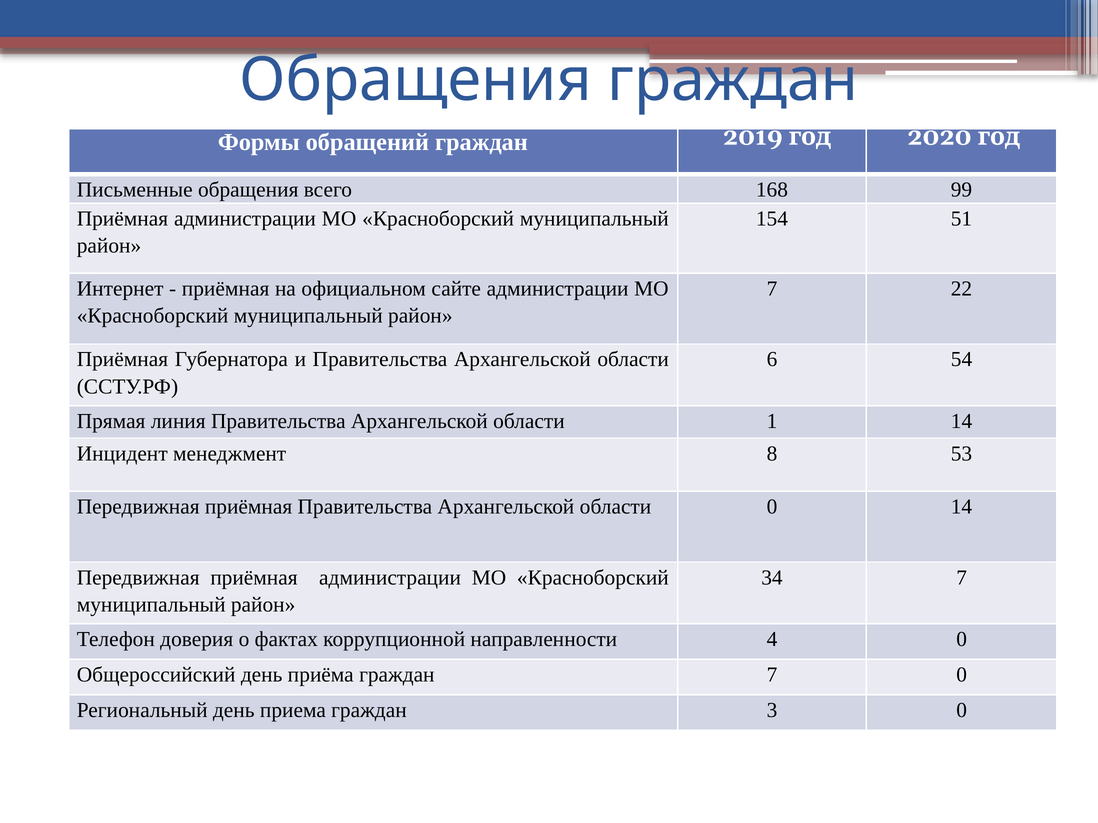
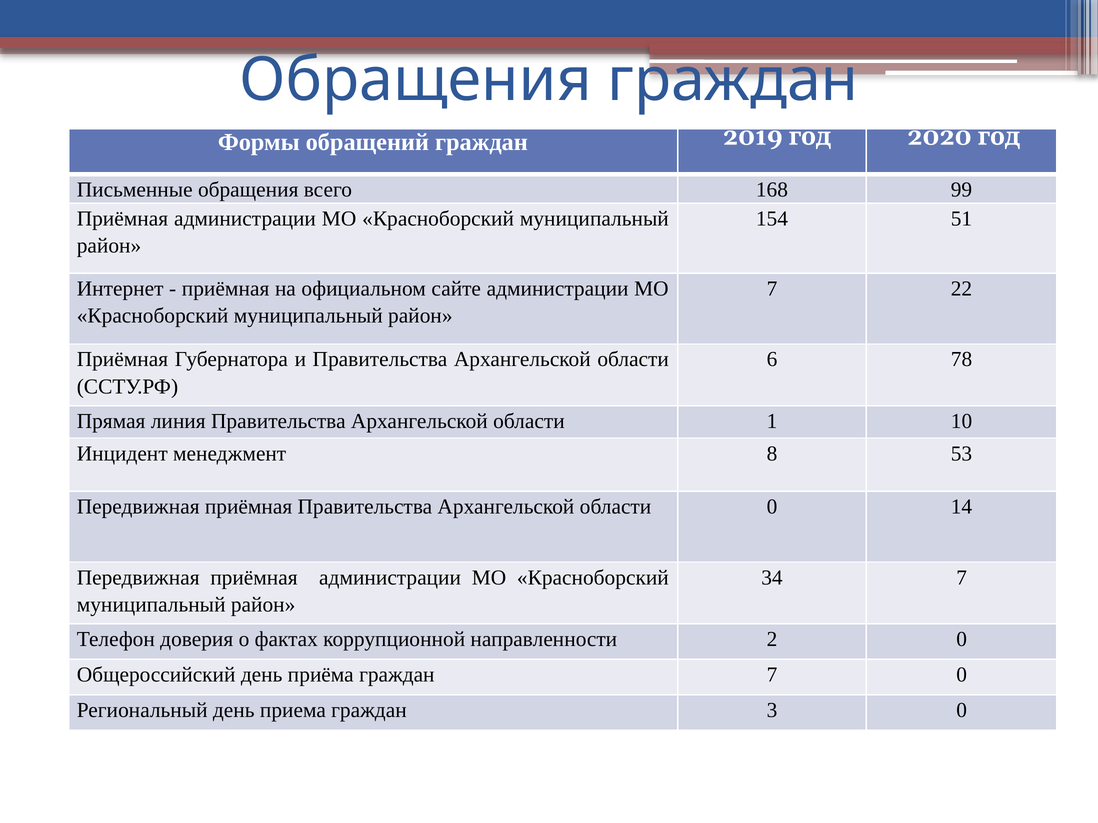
54: 54 -> 78
1 14: 14 -> 10
4: 4 -> 2
